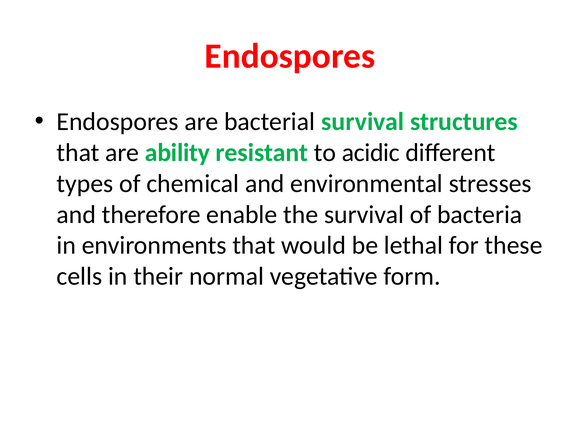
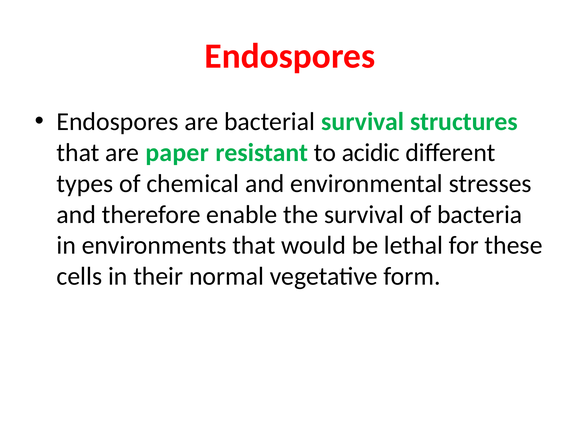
ability: ability -> paper
